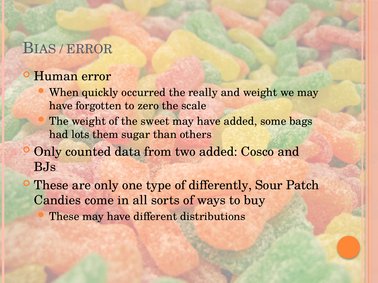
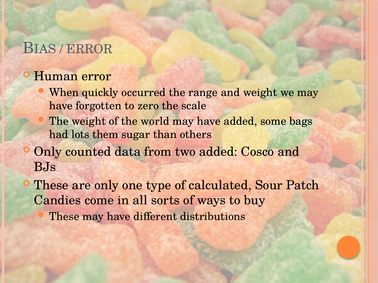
really: really -> range
sweet: sweet -> world
differently: differently -> calculated
